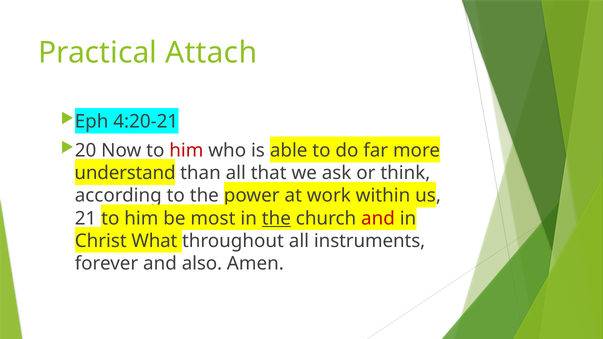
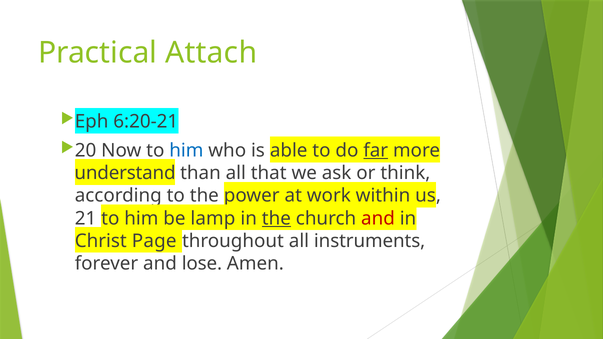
4:20-21: 4:20-21 -> 6:20-21
him at (186, 151) colour: red -> blue
far underline: none -> present
most: most -> lamp
What: What -> Page
also: also -> lose
